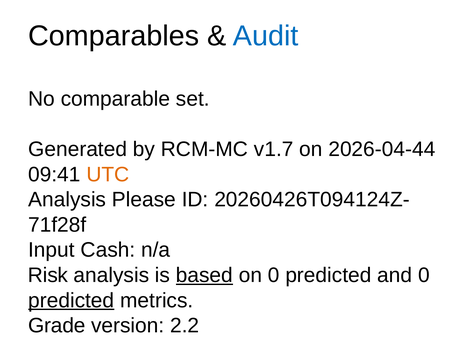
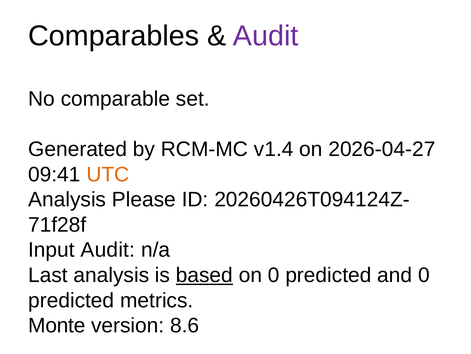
Audit at (266, 36) colour: blue -> purple
v1.7: v1.7 -> v1.4
2026-04-44: 2026-04-44 -> 2026-04-27
Input Cash: Cash -> Audit
Risk: Risk -> Last
predicted at (71, 300) underline: present -> none
Grade: Grade -> Monte
2.2: 2.2 -> 8.6
